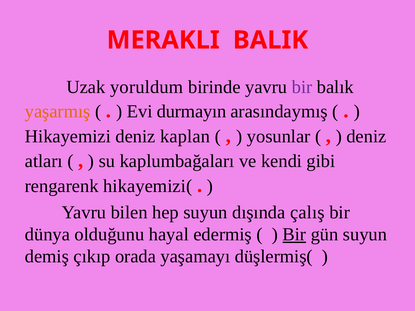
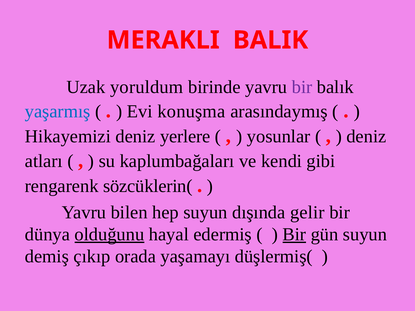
yaşarmış colour: orange -> blue
durmayın: durmayın -> konuşma
kaplan: kaplan -> yerlere
hikayemizi(: hikayemizi( -> sözcüklerin(
çalış: çalış -> gelir
olduğunu underline: none -> present
